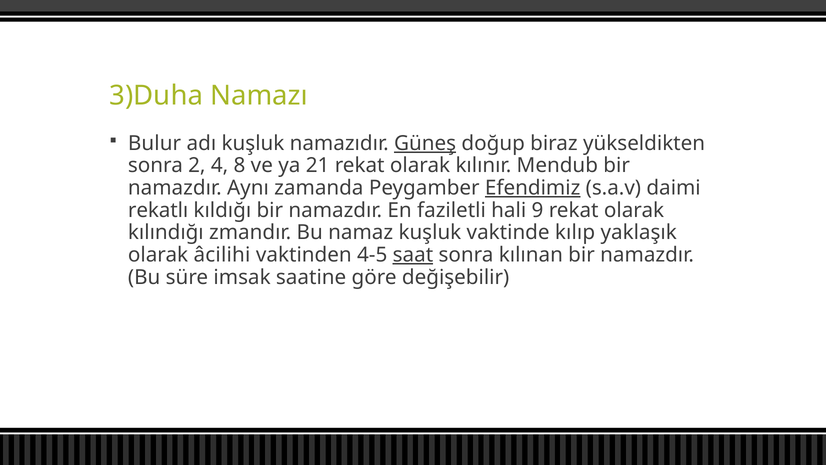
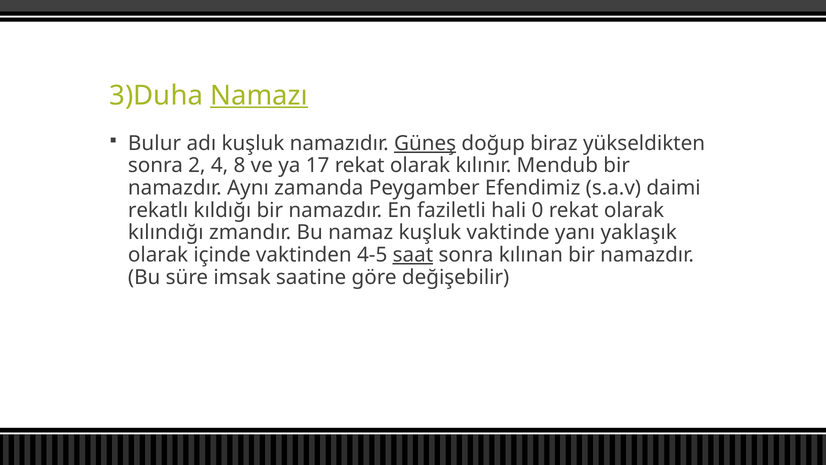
Namazı underline: none -> present
21: 21 -> 17
Efendimiz underline: present -> none
9: 9 -> 0
kılıp: kılıp -> yanı
âcilihi: âcilihi -> içinde
